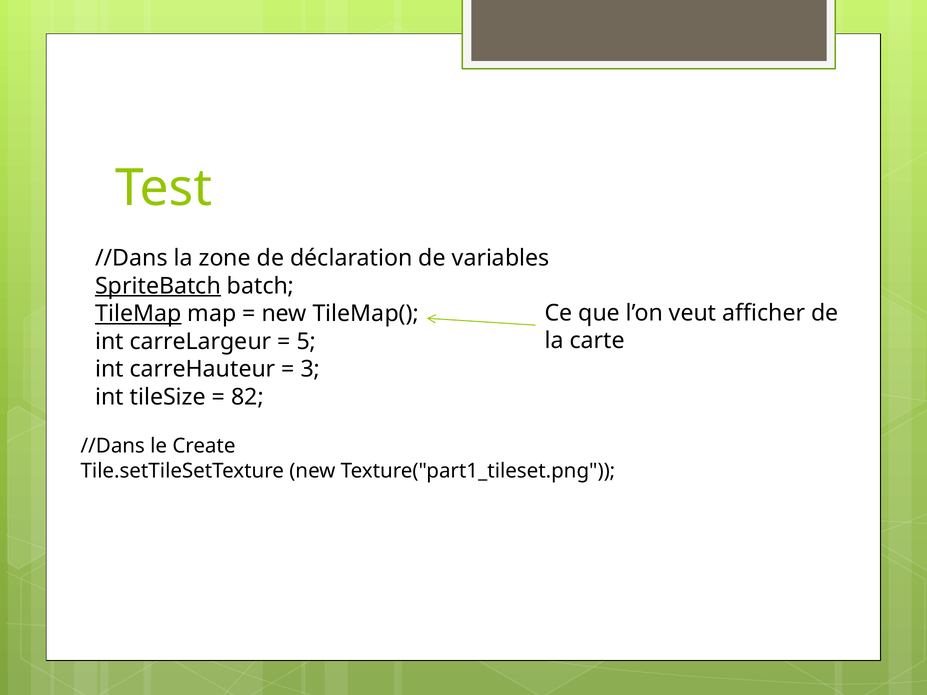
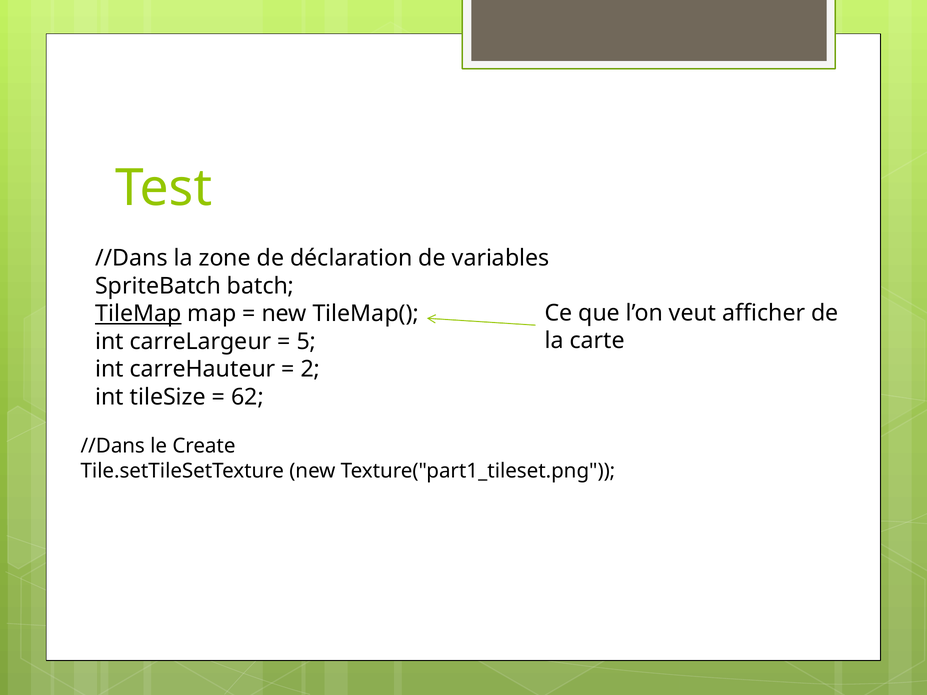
SpriteBatch underline: present -> none
3: 3 -> 2
82: 82 -> 62
